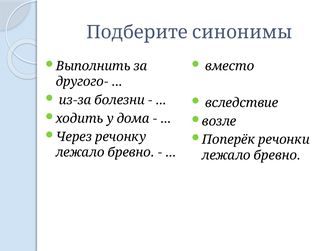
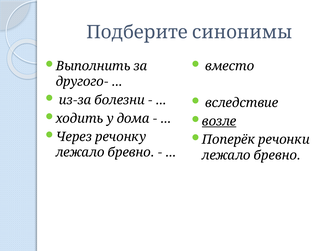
возле underline: none -> present
